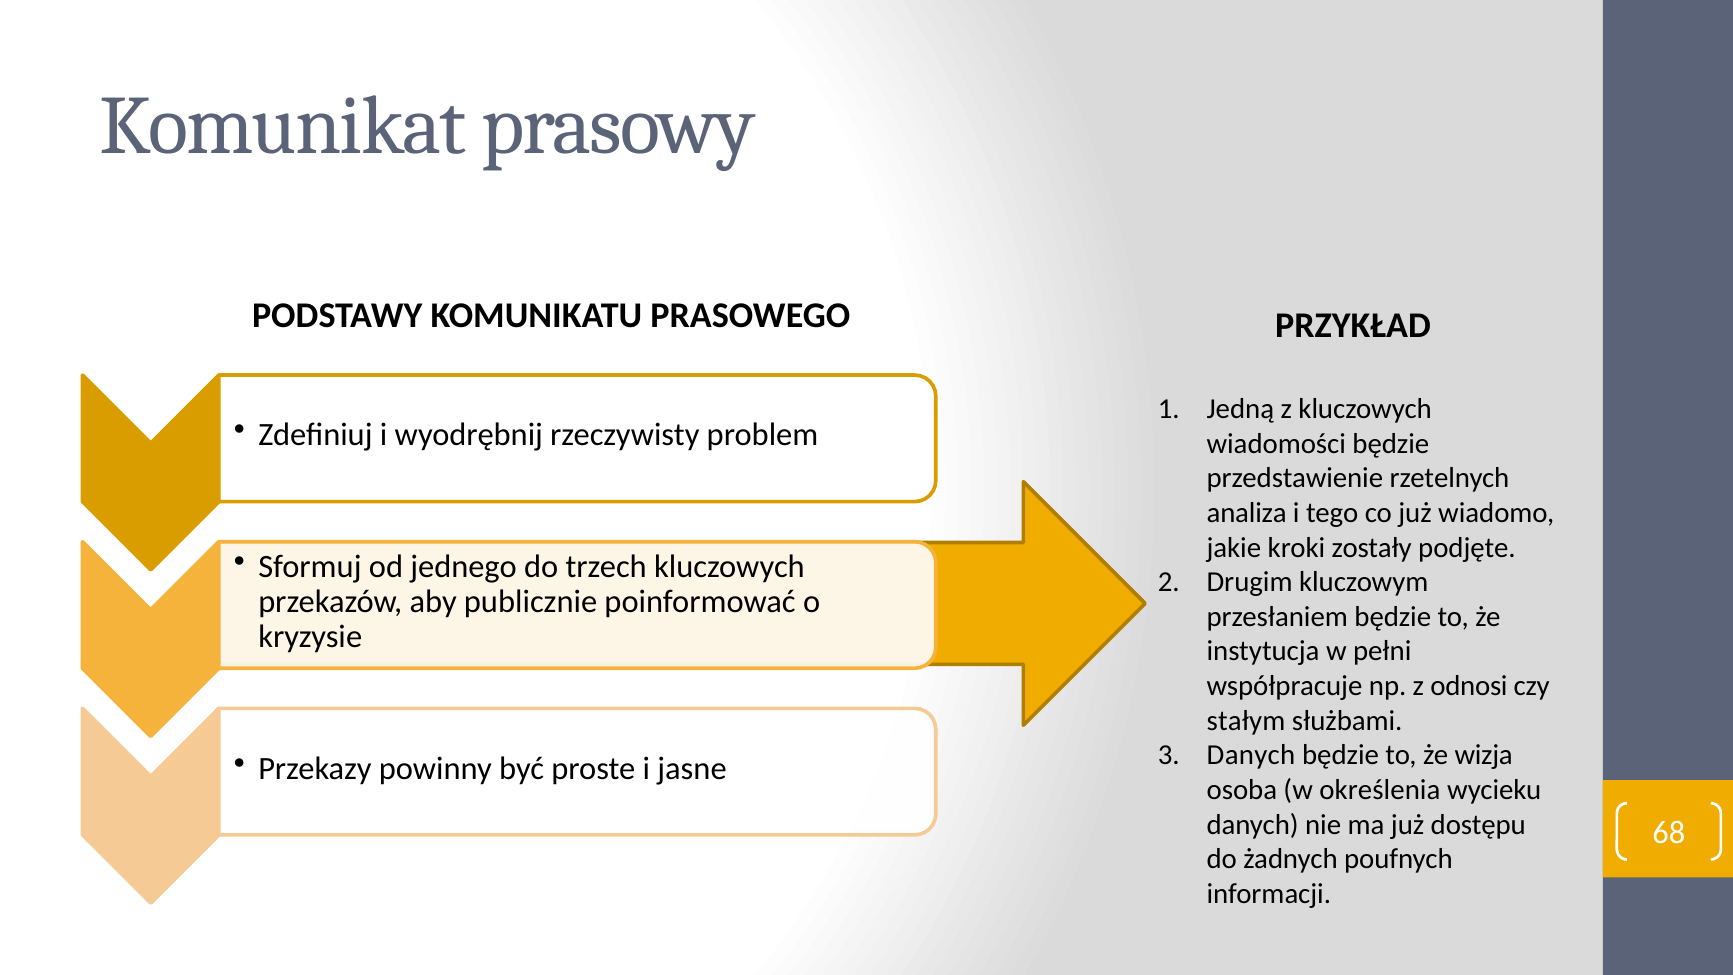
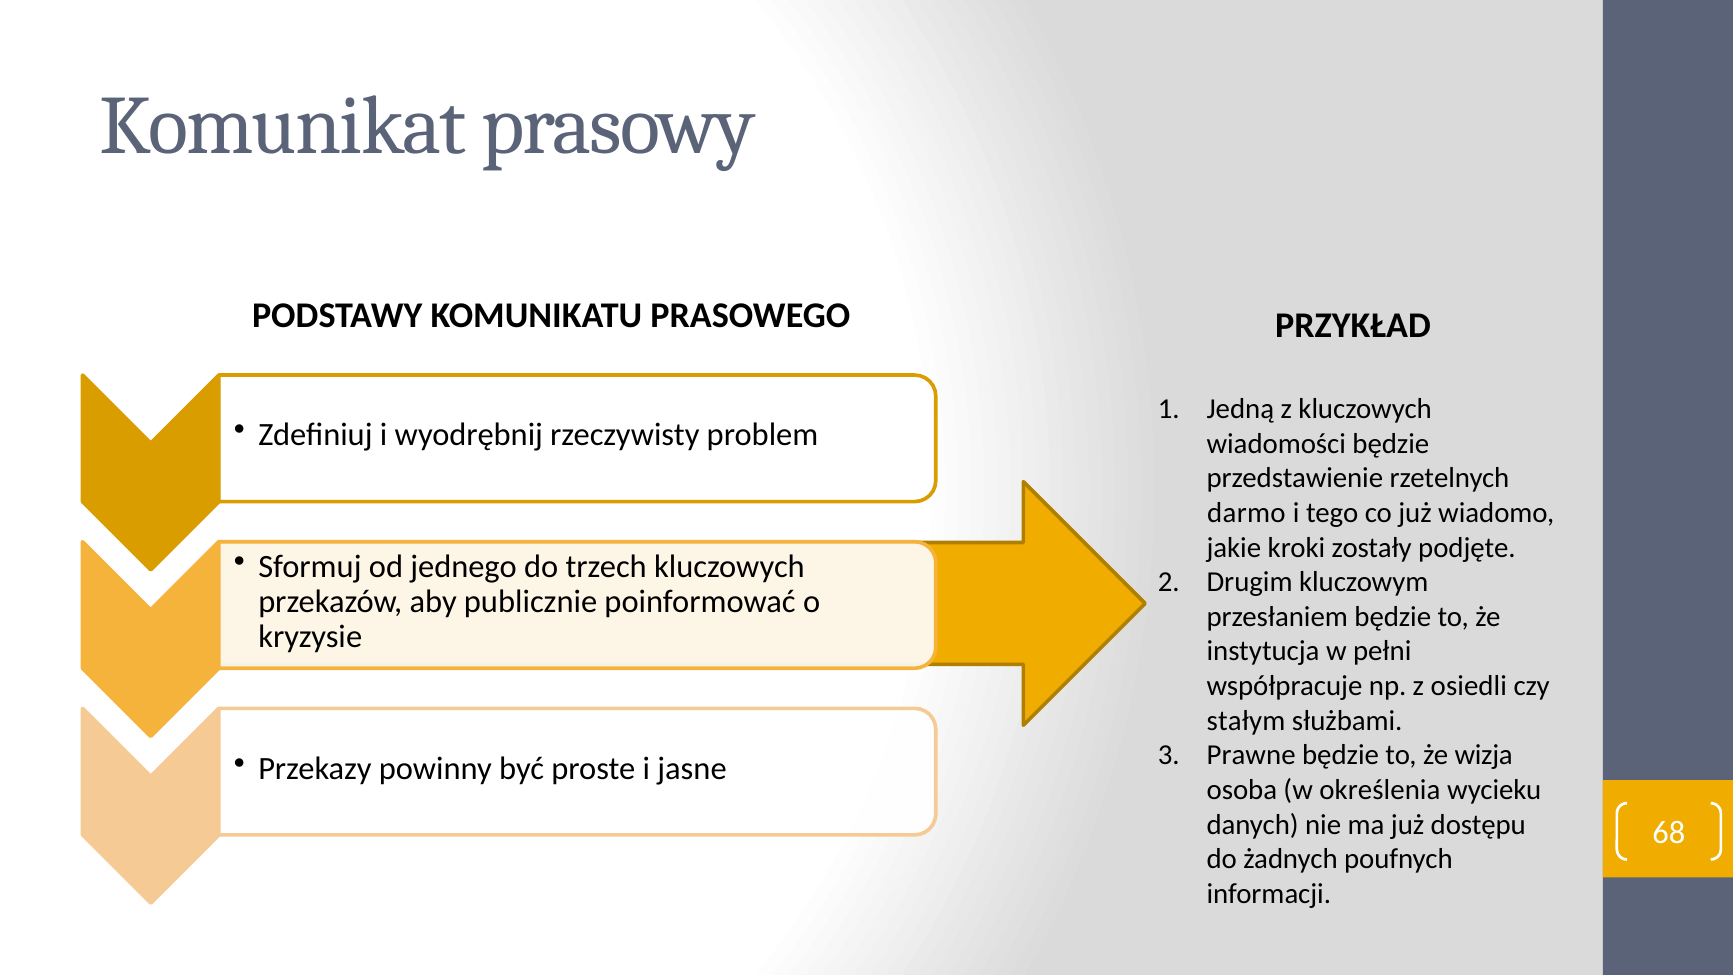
analiza: analiza -> darmo
odnosi: odnosi -> osiedli
Danych at (1251, 755): Danych -> Prawne
